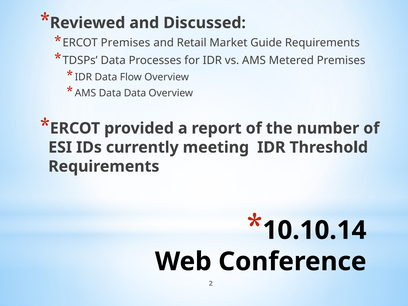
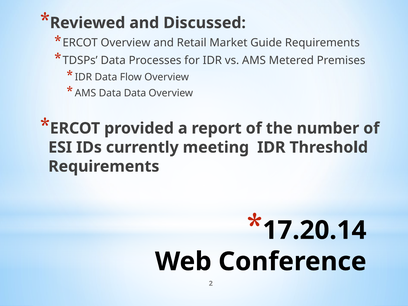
ERCOT Premises: Premises -> Overview
10.10.14: 10.10.14 -> 17.20.14
